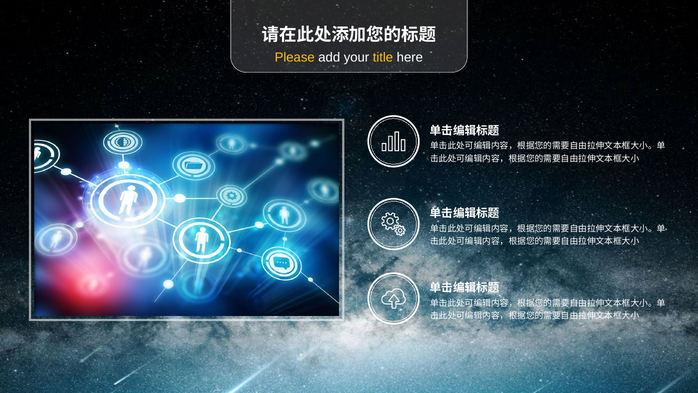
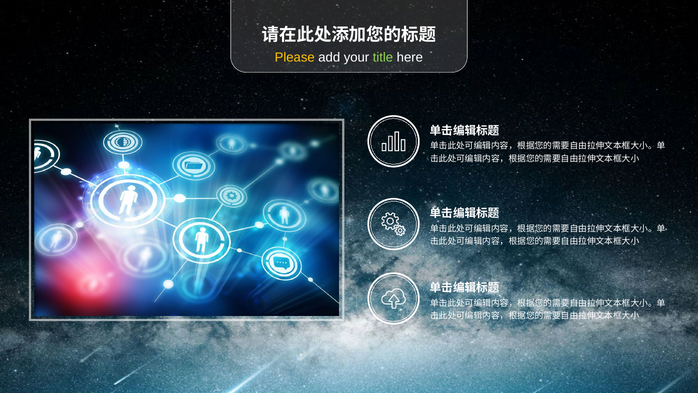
title colour: yellow -> light green
